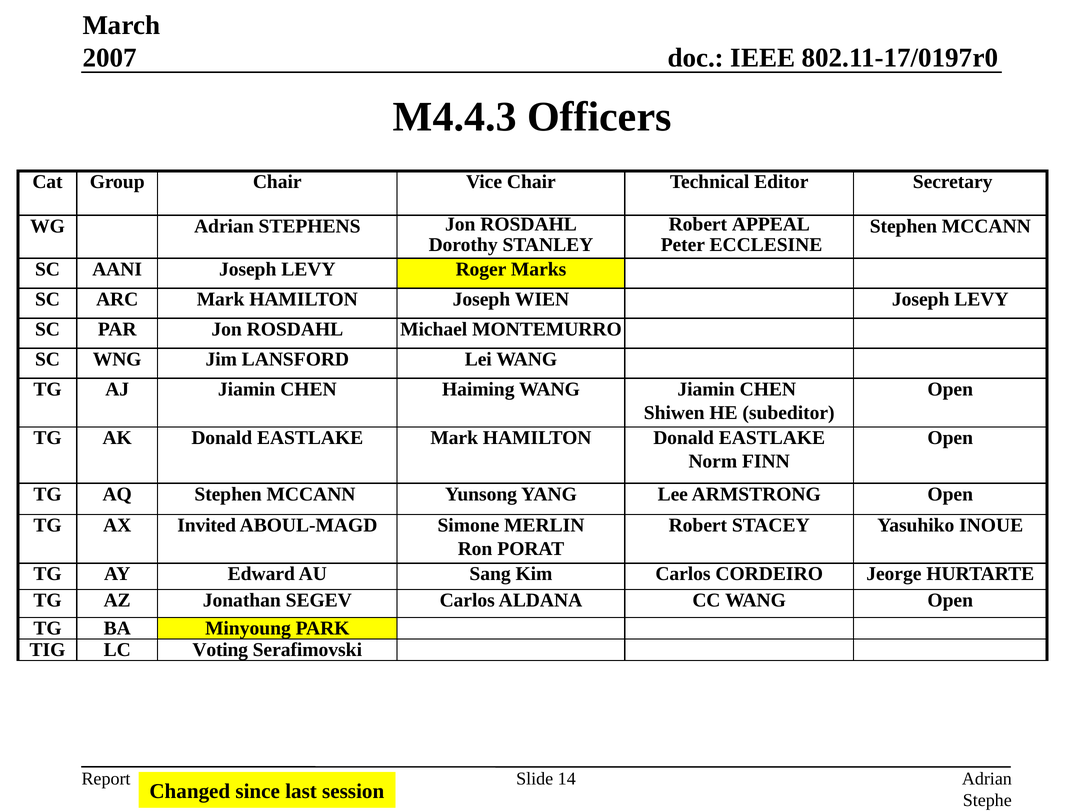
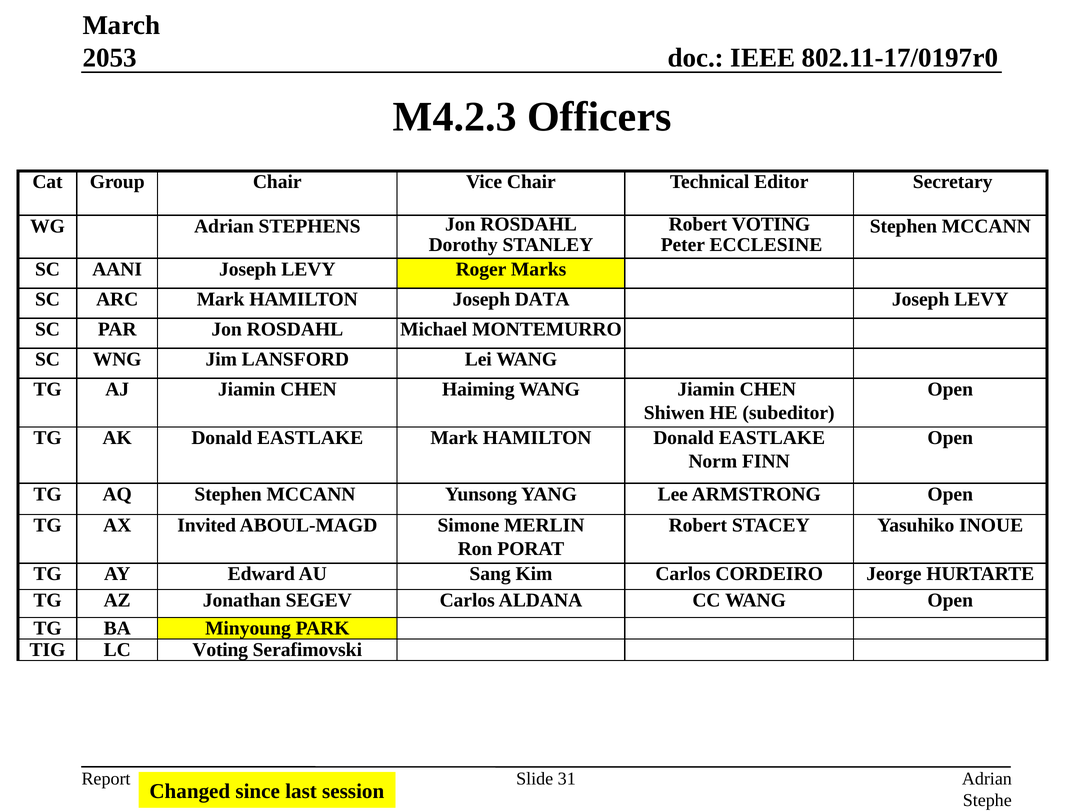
2007: 2007 -> 2053
M4.4.3: M4.4.3 -> M4.2.3
Robert APPEAL: APPEAL -> VOTING
WIEN: WIEN -> DATA
14: 14 -> 31
